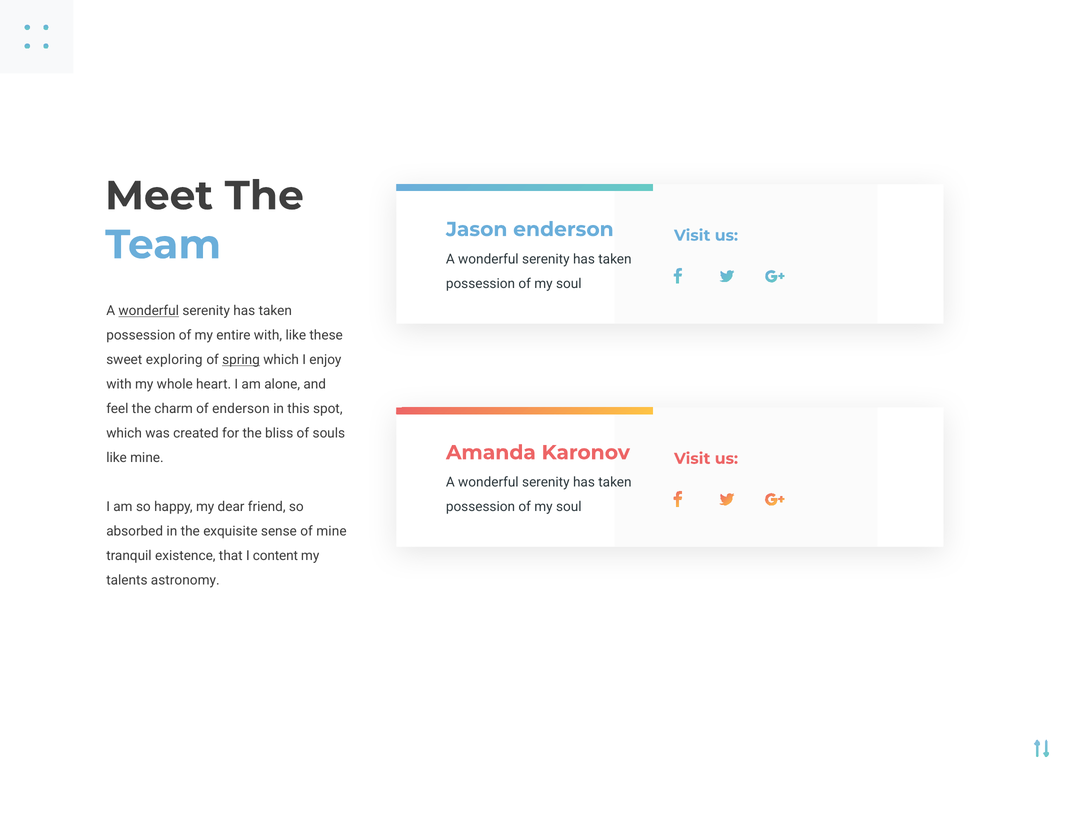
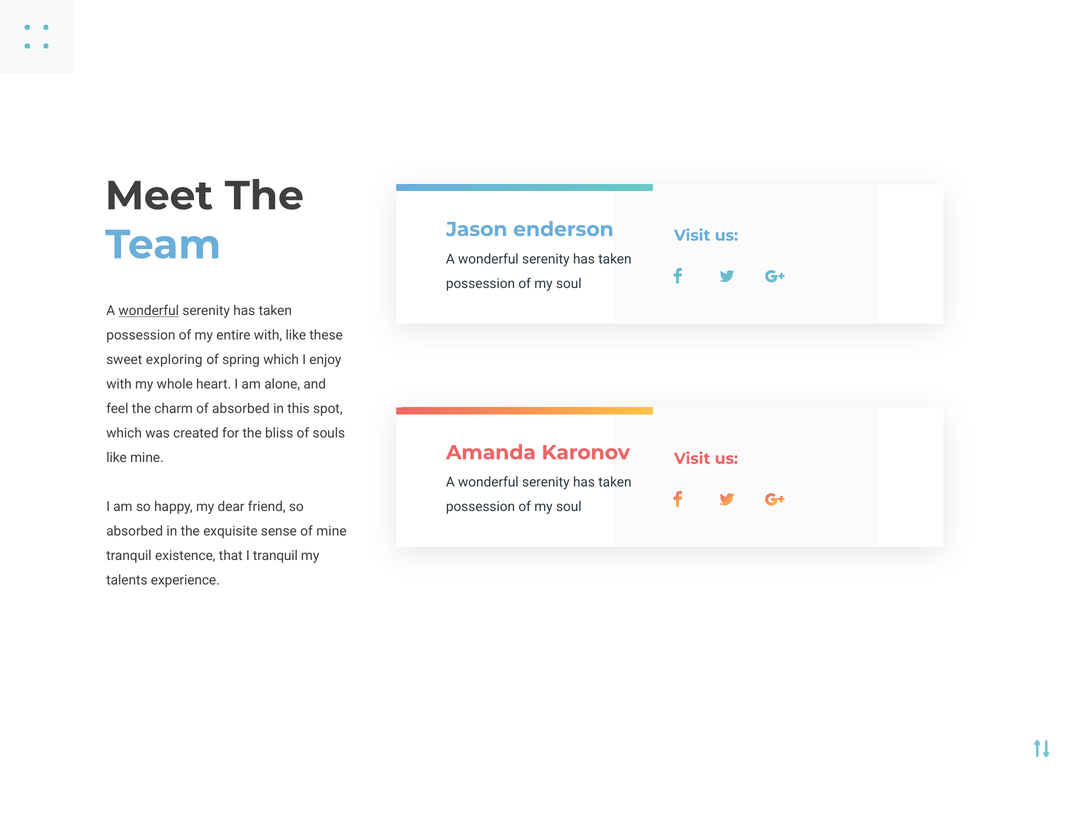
spring underline: present -> none
of enderson: enderson -> absorbed
I content: content -> tranquil
astronomy: astronomy -> experience
